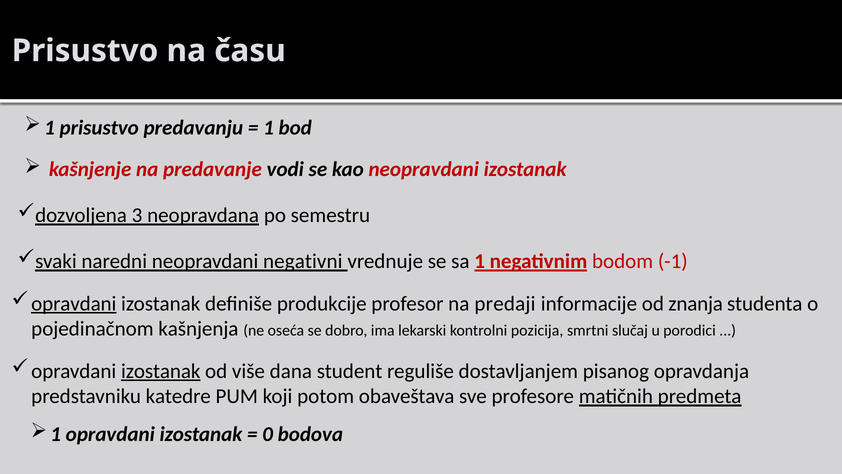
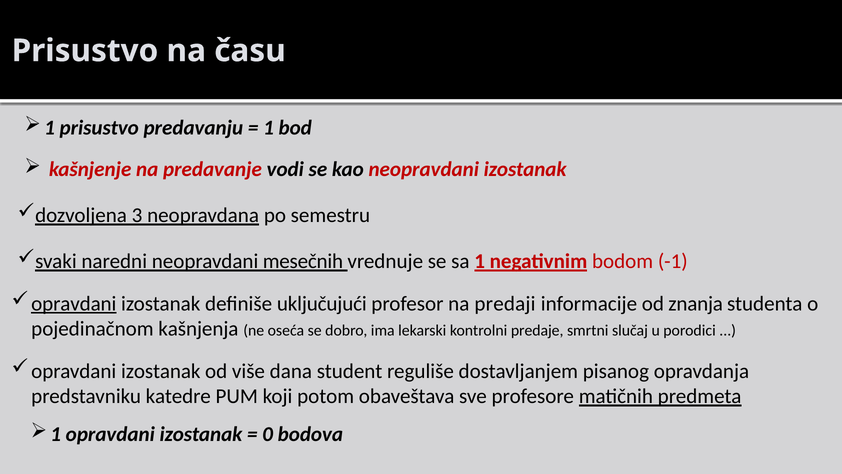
negativni: negativni -> mesečnih
produkcije: produkcije -> uključujući
pozicija: pozicija -> predaje
izostanak at (161, 371) underline: present -> none
